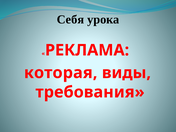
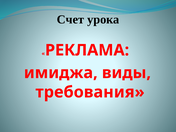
Себя: Себя -> Счет
которая: которая -> имиджа
